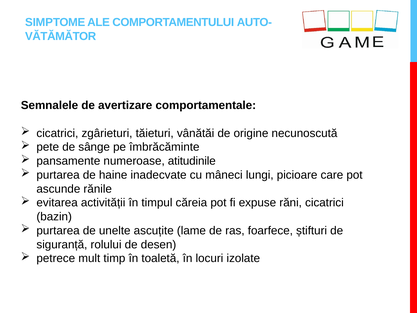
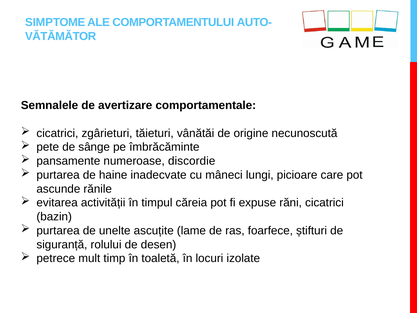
atitudinile: atitudinile -> discordie
